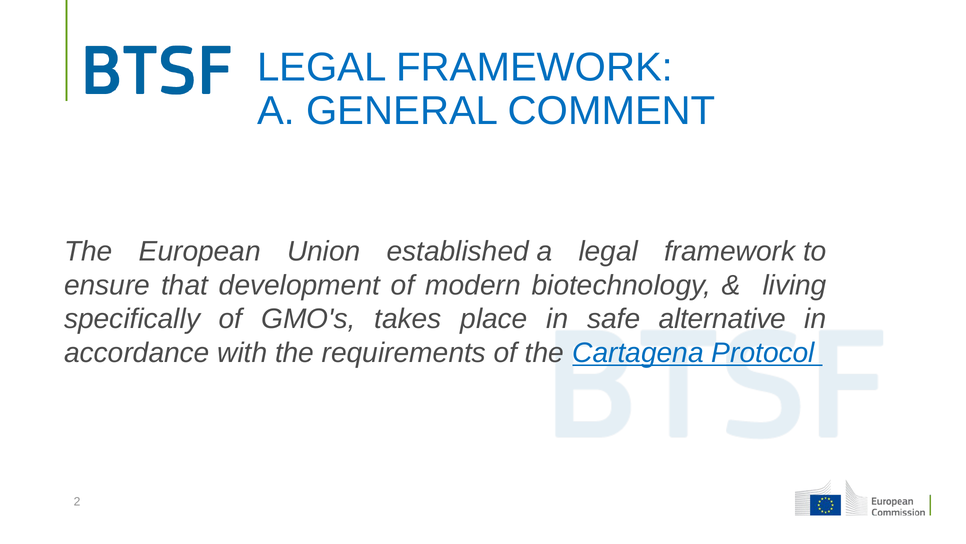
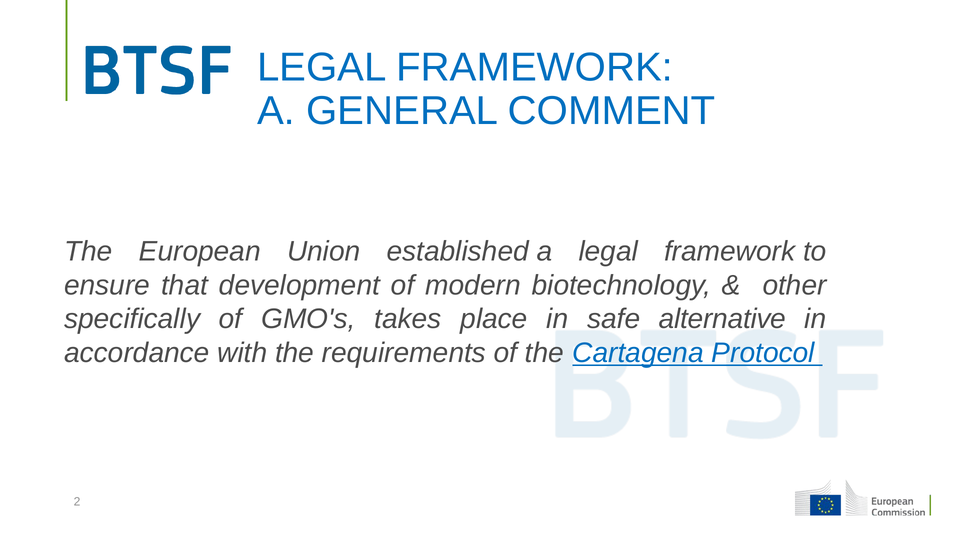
living: living -> other
